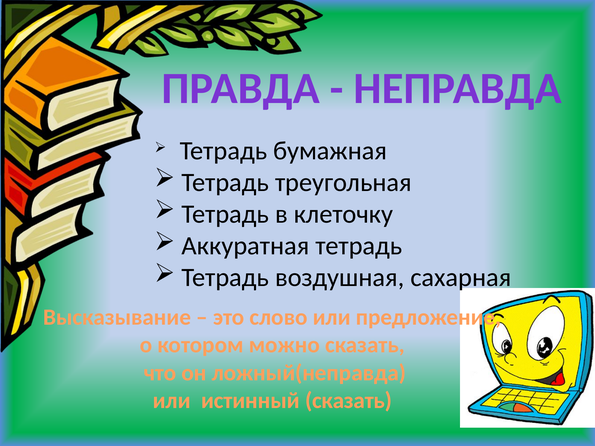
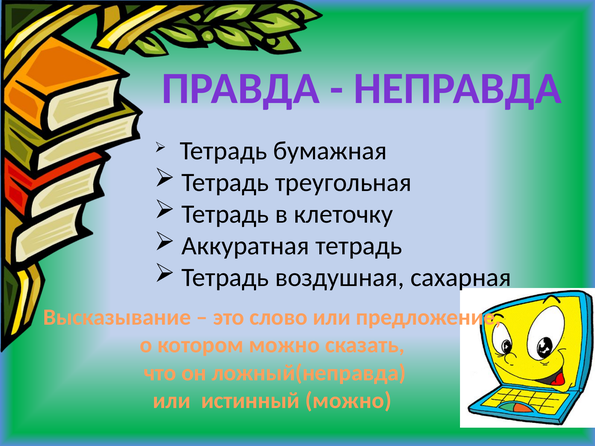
истинный сказать: сказать -> можно
